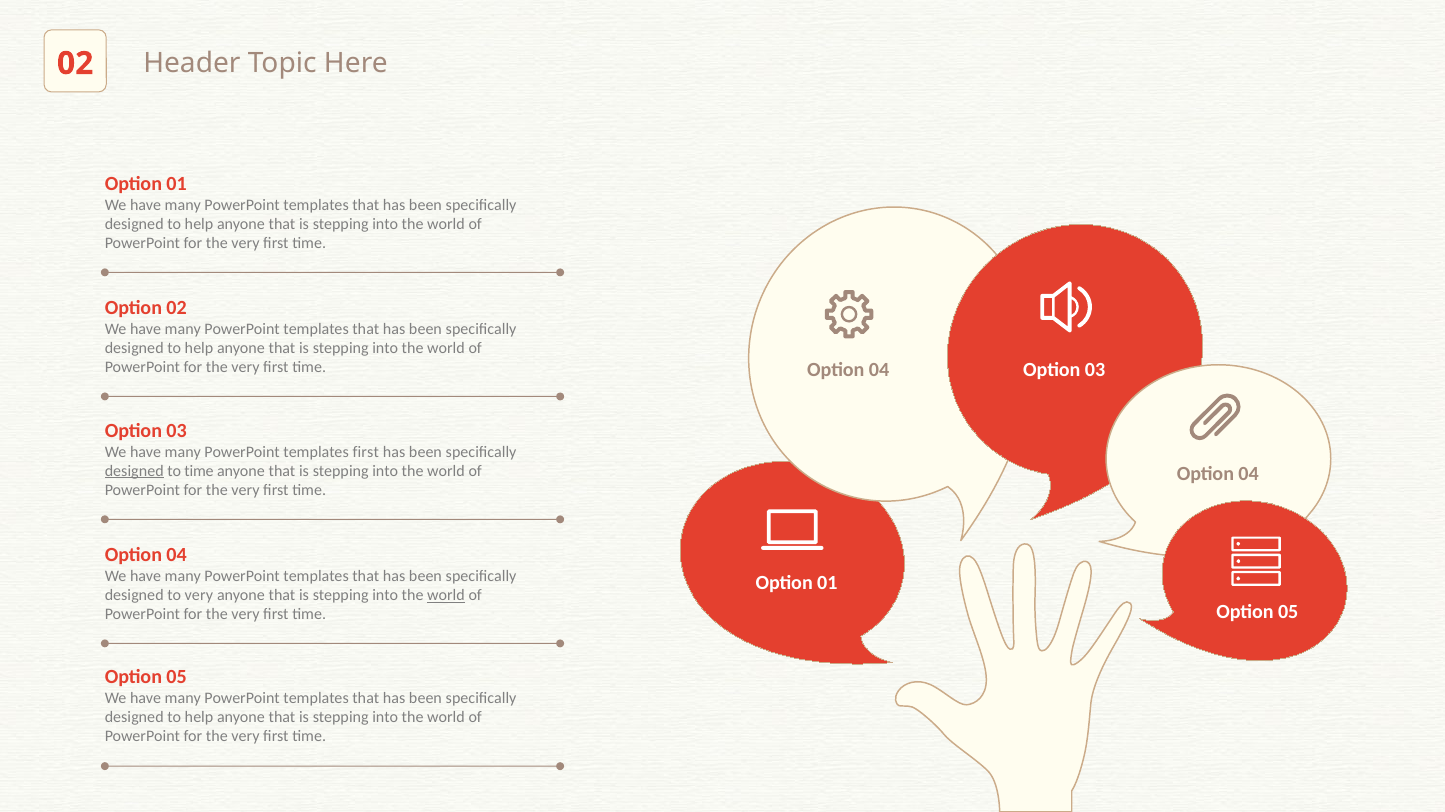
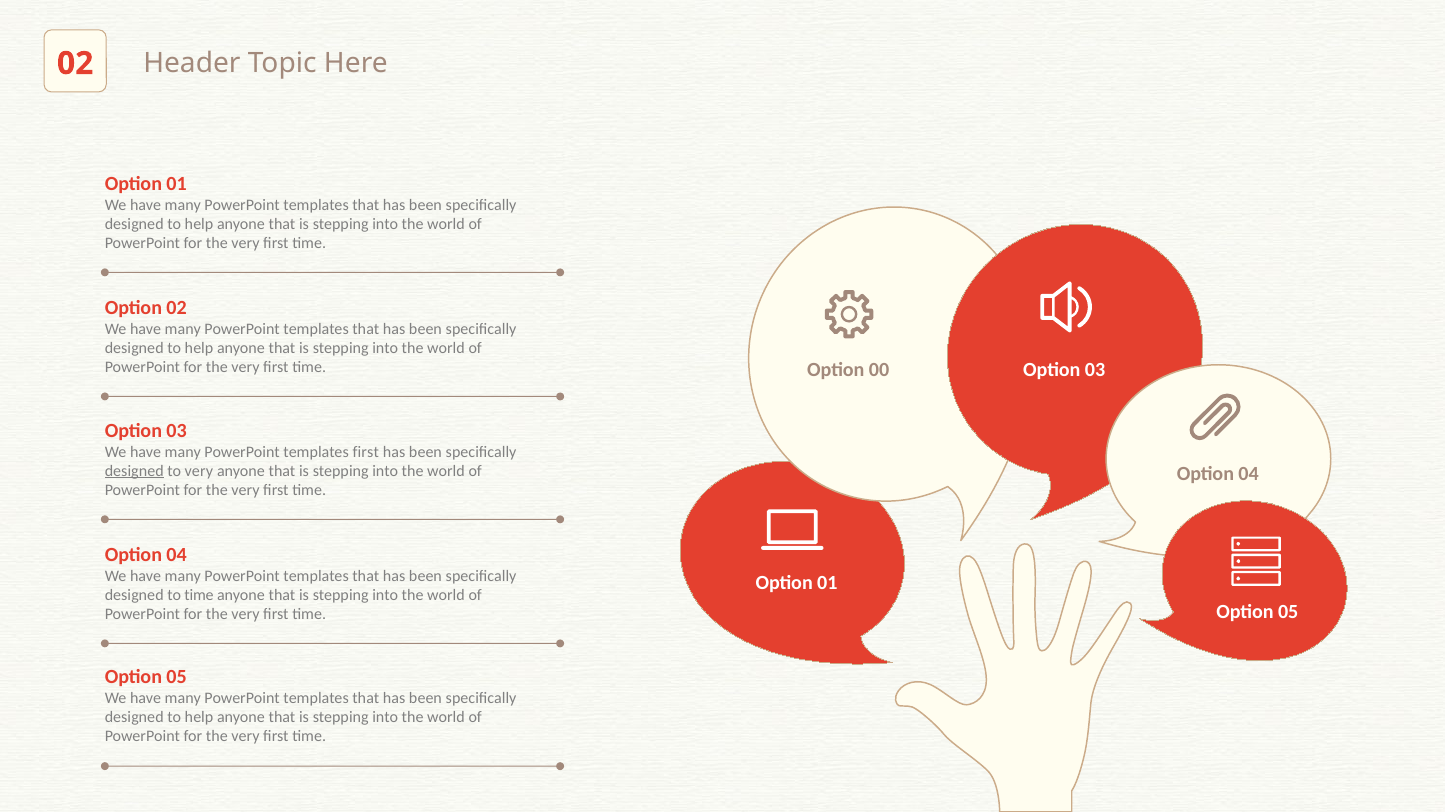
04 at (879, 370): 04 -> 00
to time: time -> very
to very: very -> time
world at (446, 596) underline: present -> none
